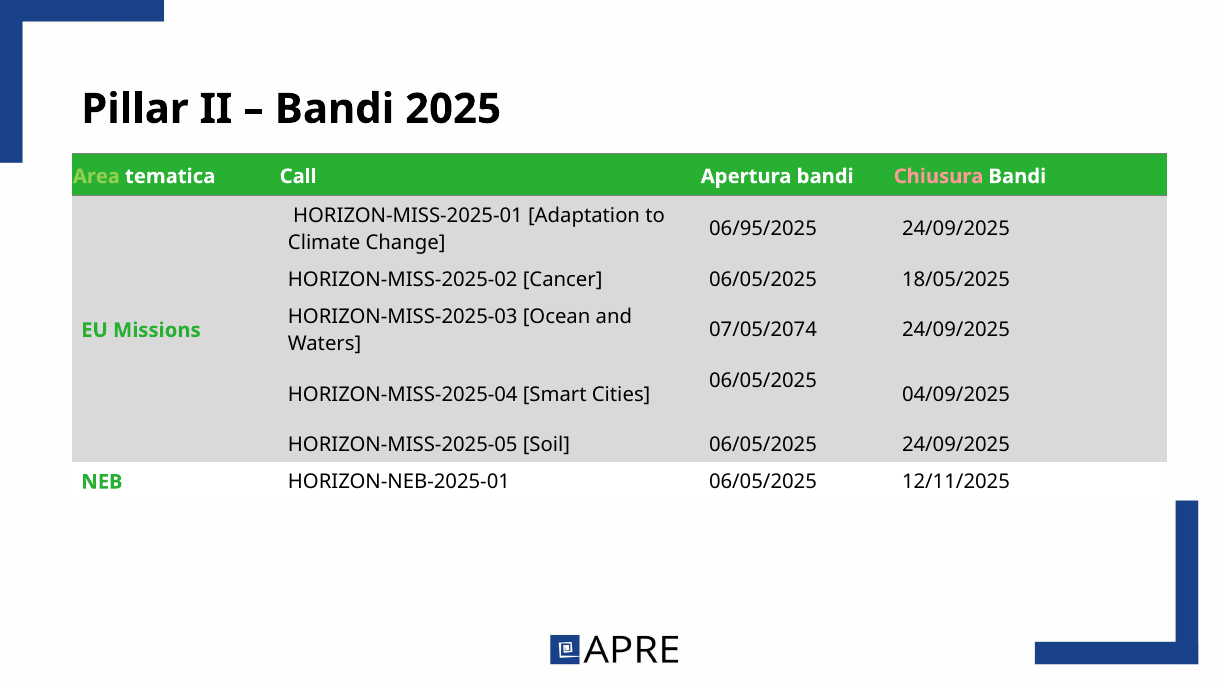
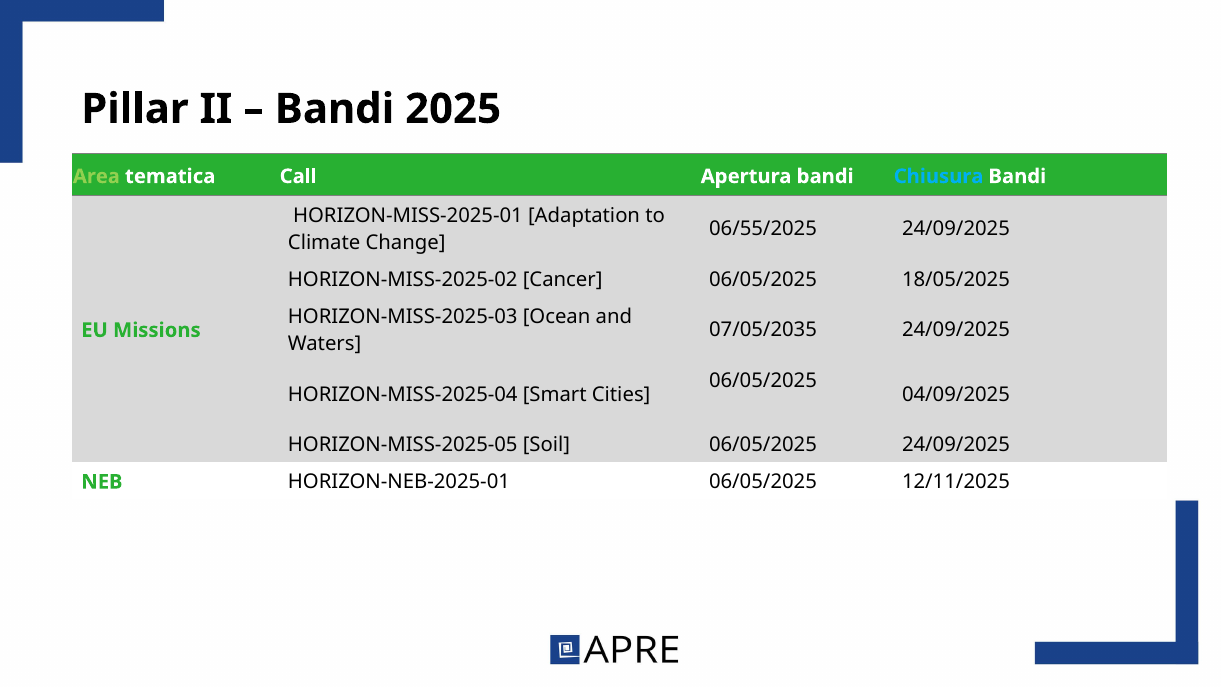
Chiusura colour: pink -> light blue
06/95/2025: 06/95/2025 -> 06/55/2025
07/05/2074: 07/05/2074 -> 07/05/2035
